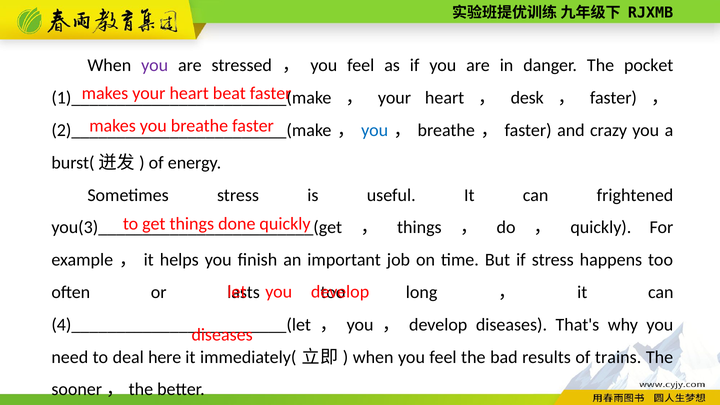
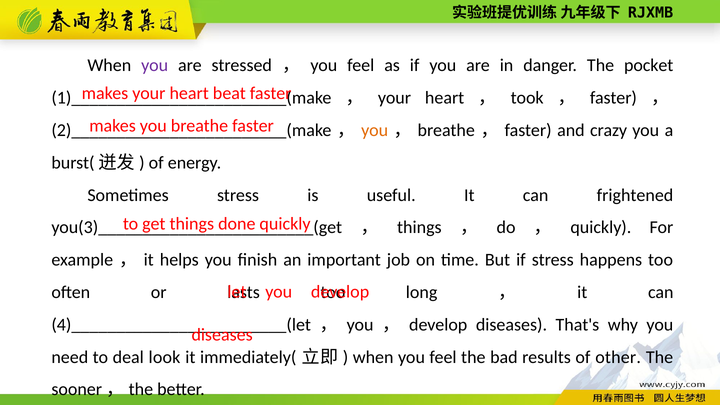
desk: desk -> took
you at (375, 130) colour: blue -> orange
here: here -> look
trains: trains -> other
